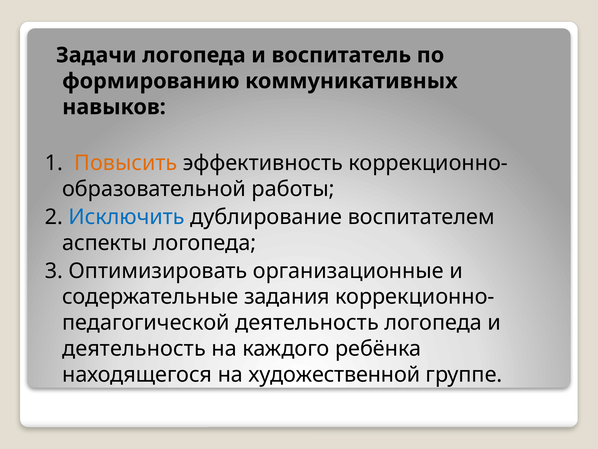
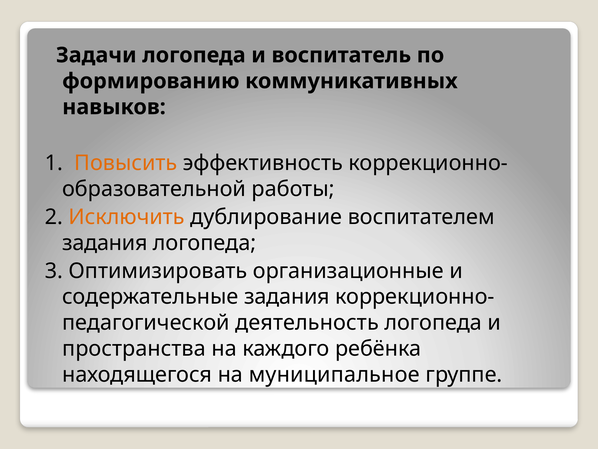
Исключить colour: blue -> orange
аспекты at (105, 243): аспекты -> задания
деятельность at (134, 348): деятельность -> пространства
художественной: художественной -> муниципальное
